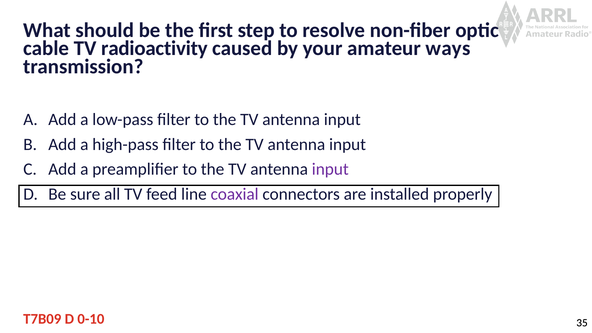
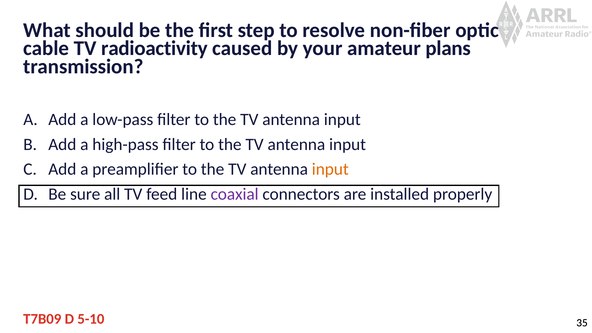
ways: ways -> plans
input at (330, 169) colour: purple -> orange
0-10: 0-10 -> 5-10
